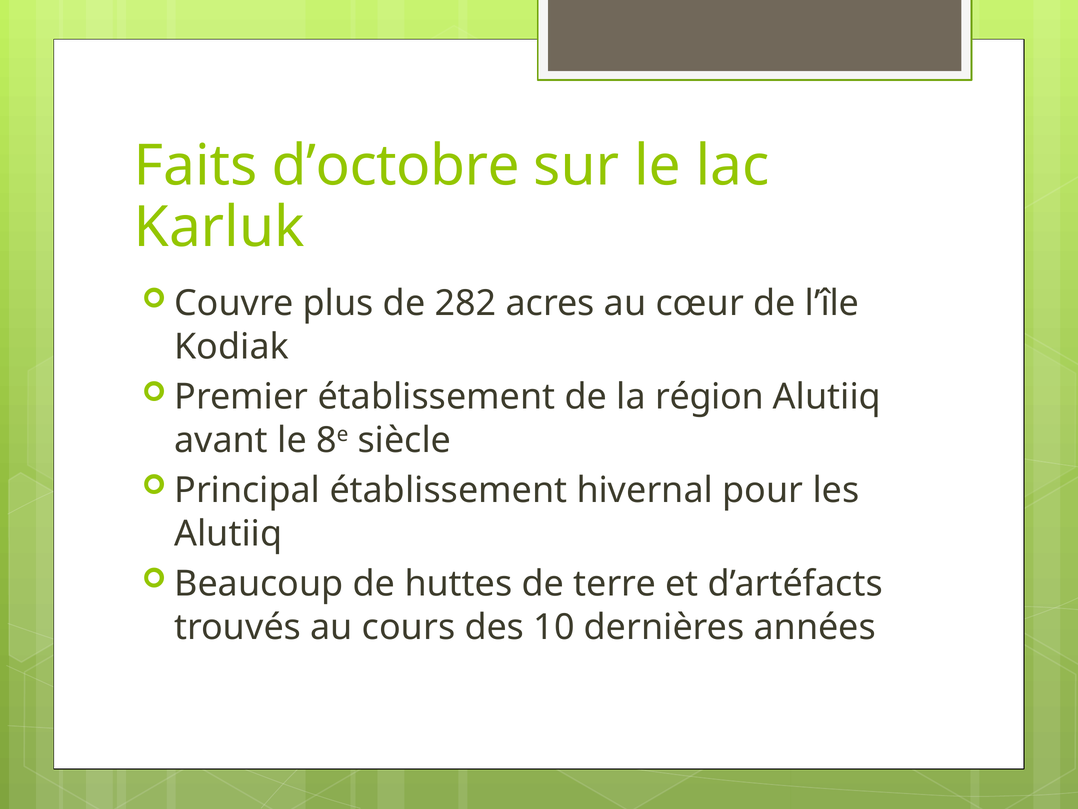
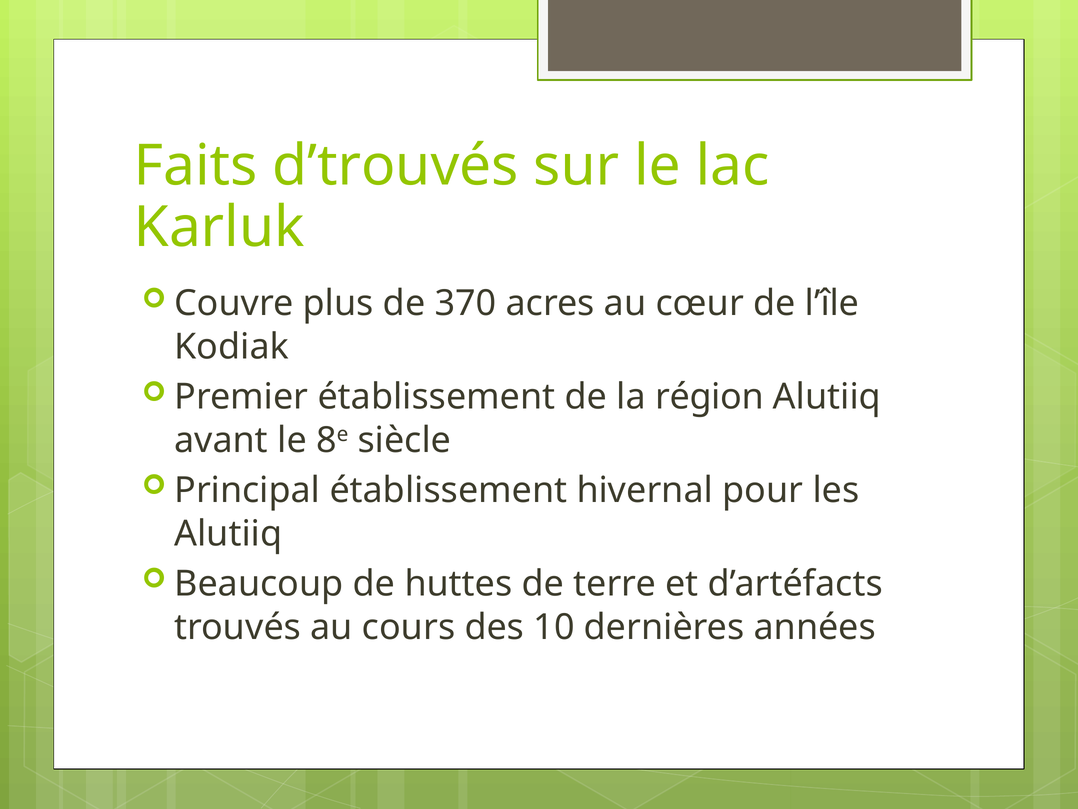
d’octobre: d’octobre -> d’trouvés
282: 282 -> 370
